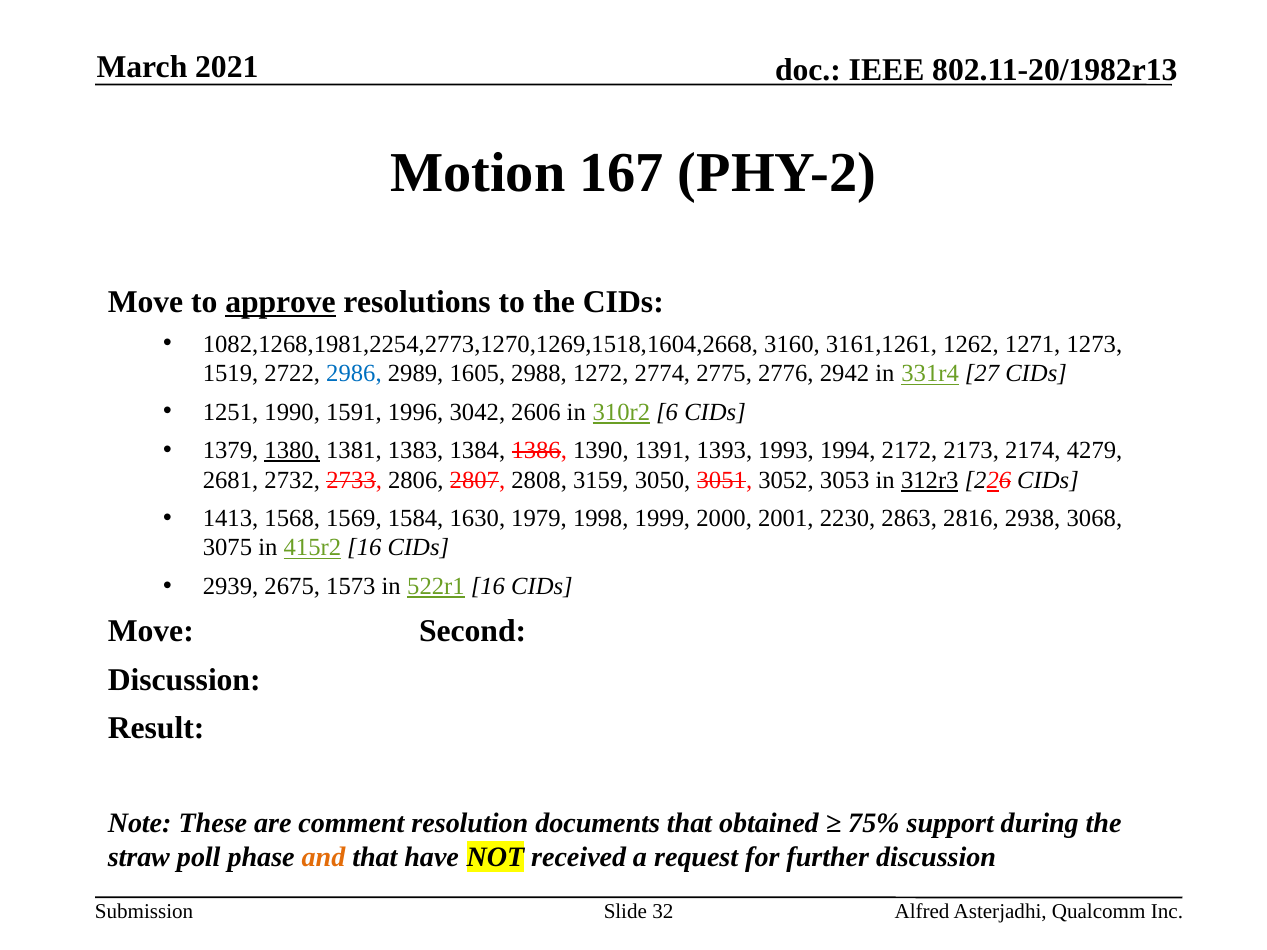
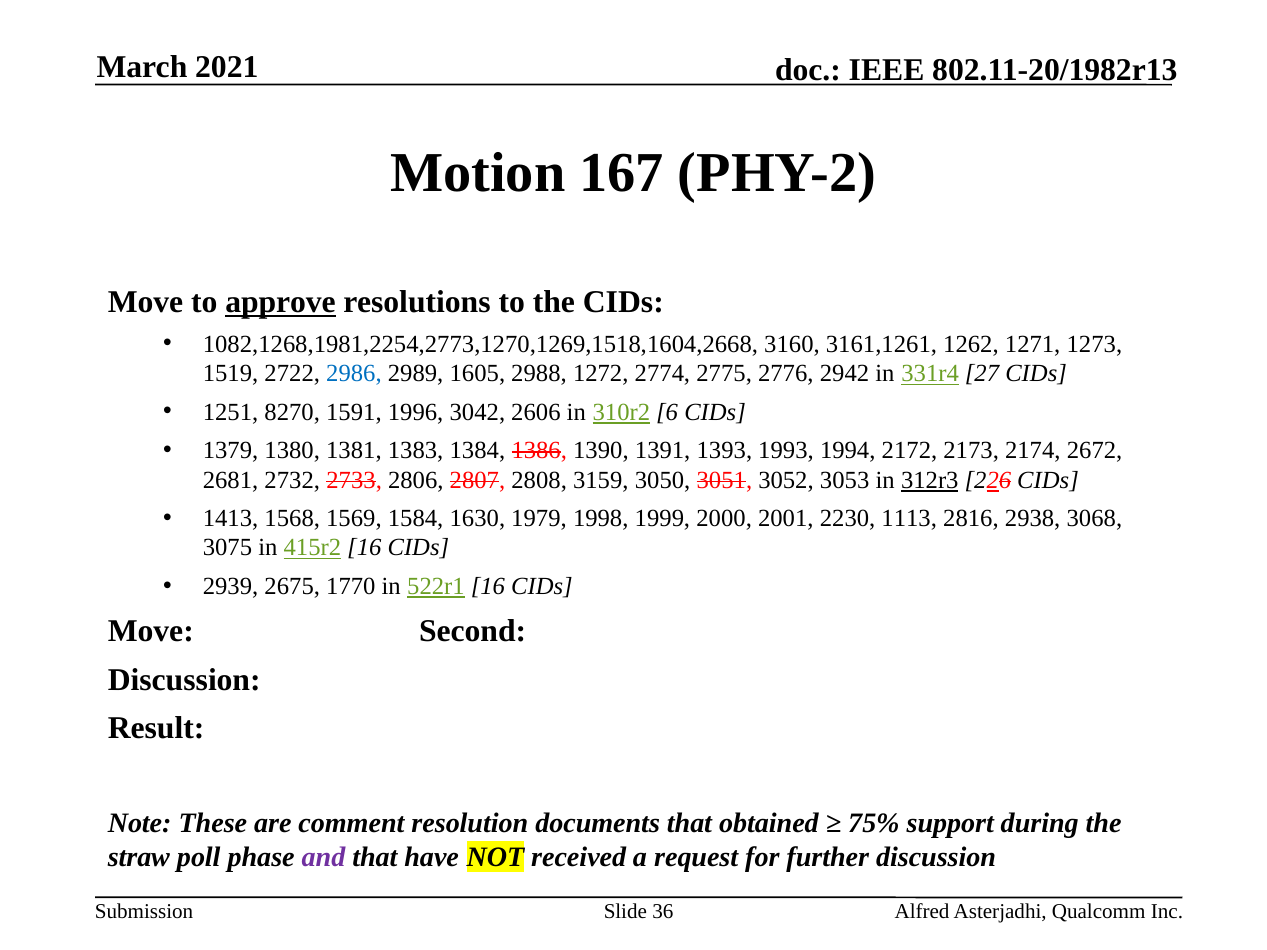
1990: 1990 -> 8270
1380 underline: present -> none
4279: 4279 -> 2672
2863: 2863 -> 1113
1573: 1573 -> 1770
and colour: orange -> purple
32: 32 -> 36
